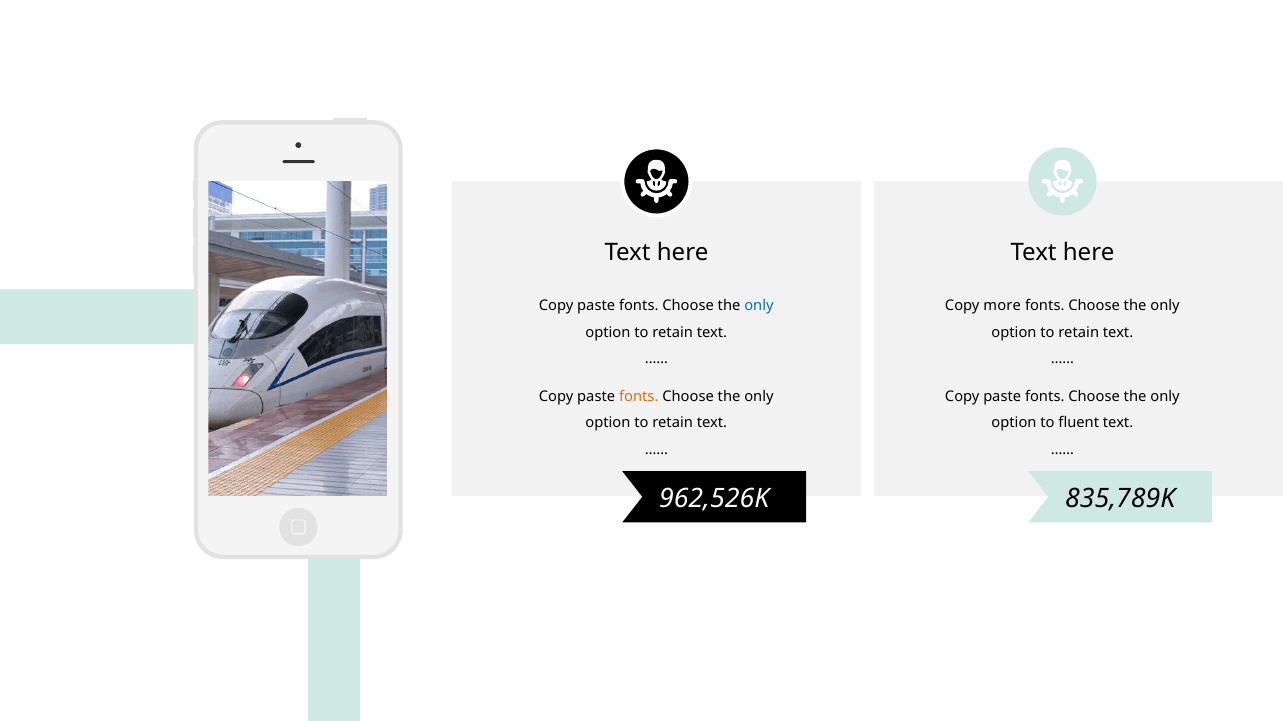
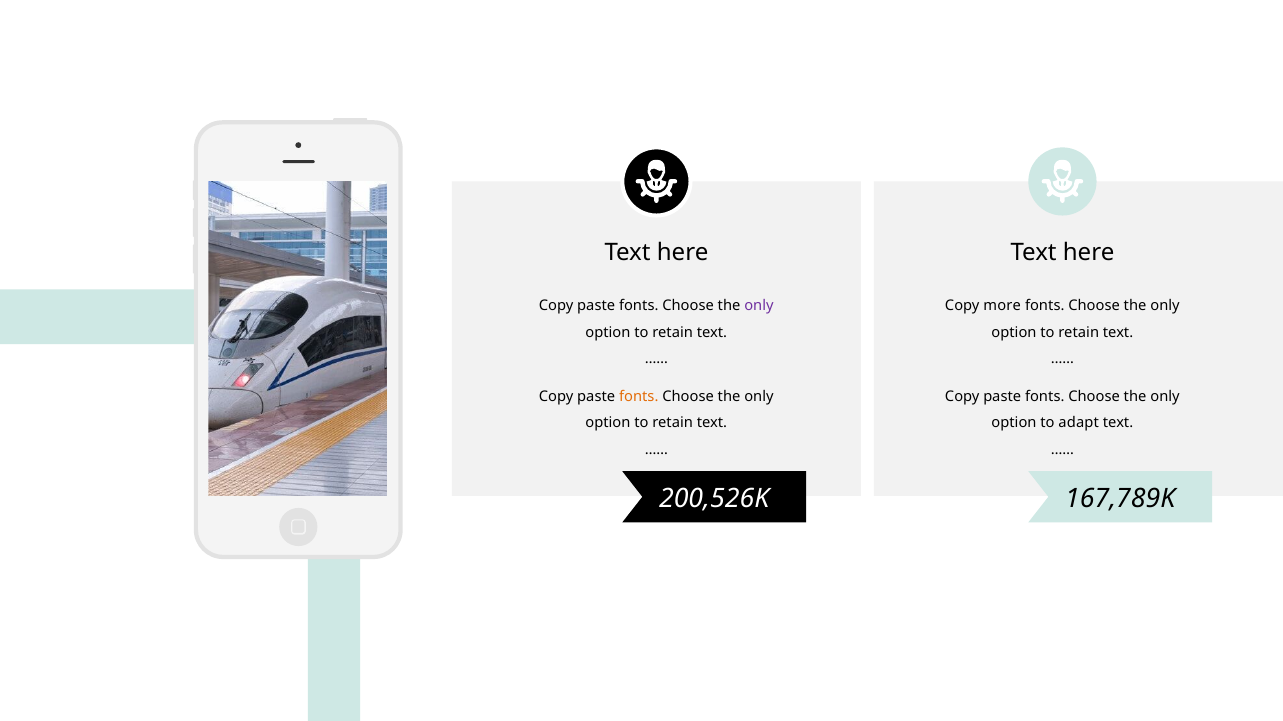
only at (759, 306) colour: blue -> purple
fluent: fluent -> adapt
962,526K: 962,526K -> 200,526K
835,789K: 835,789K -> 167,789K
